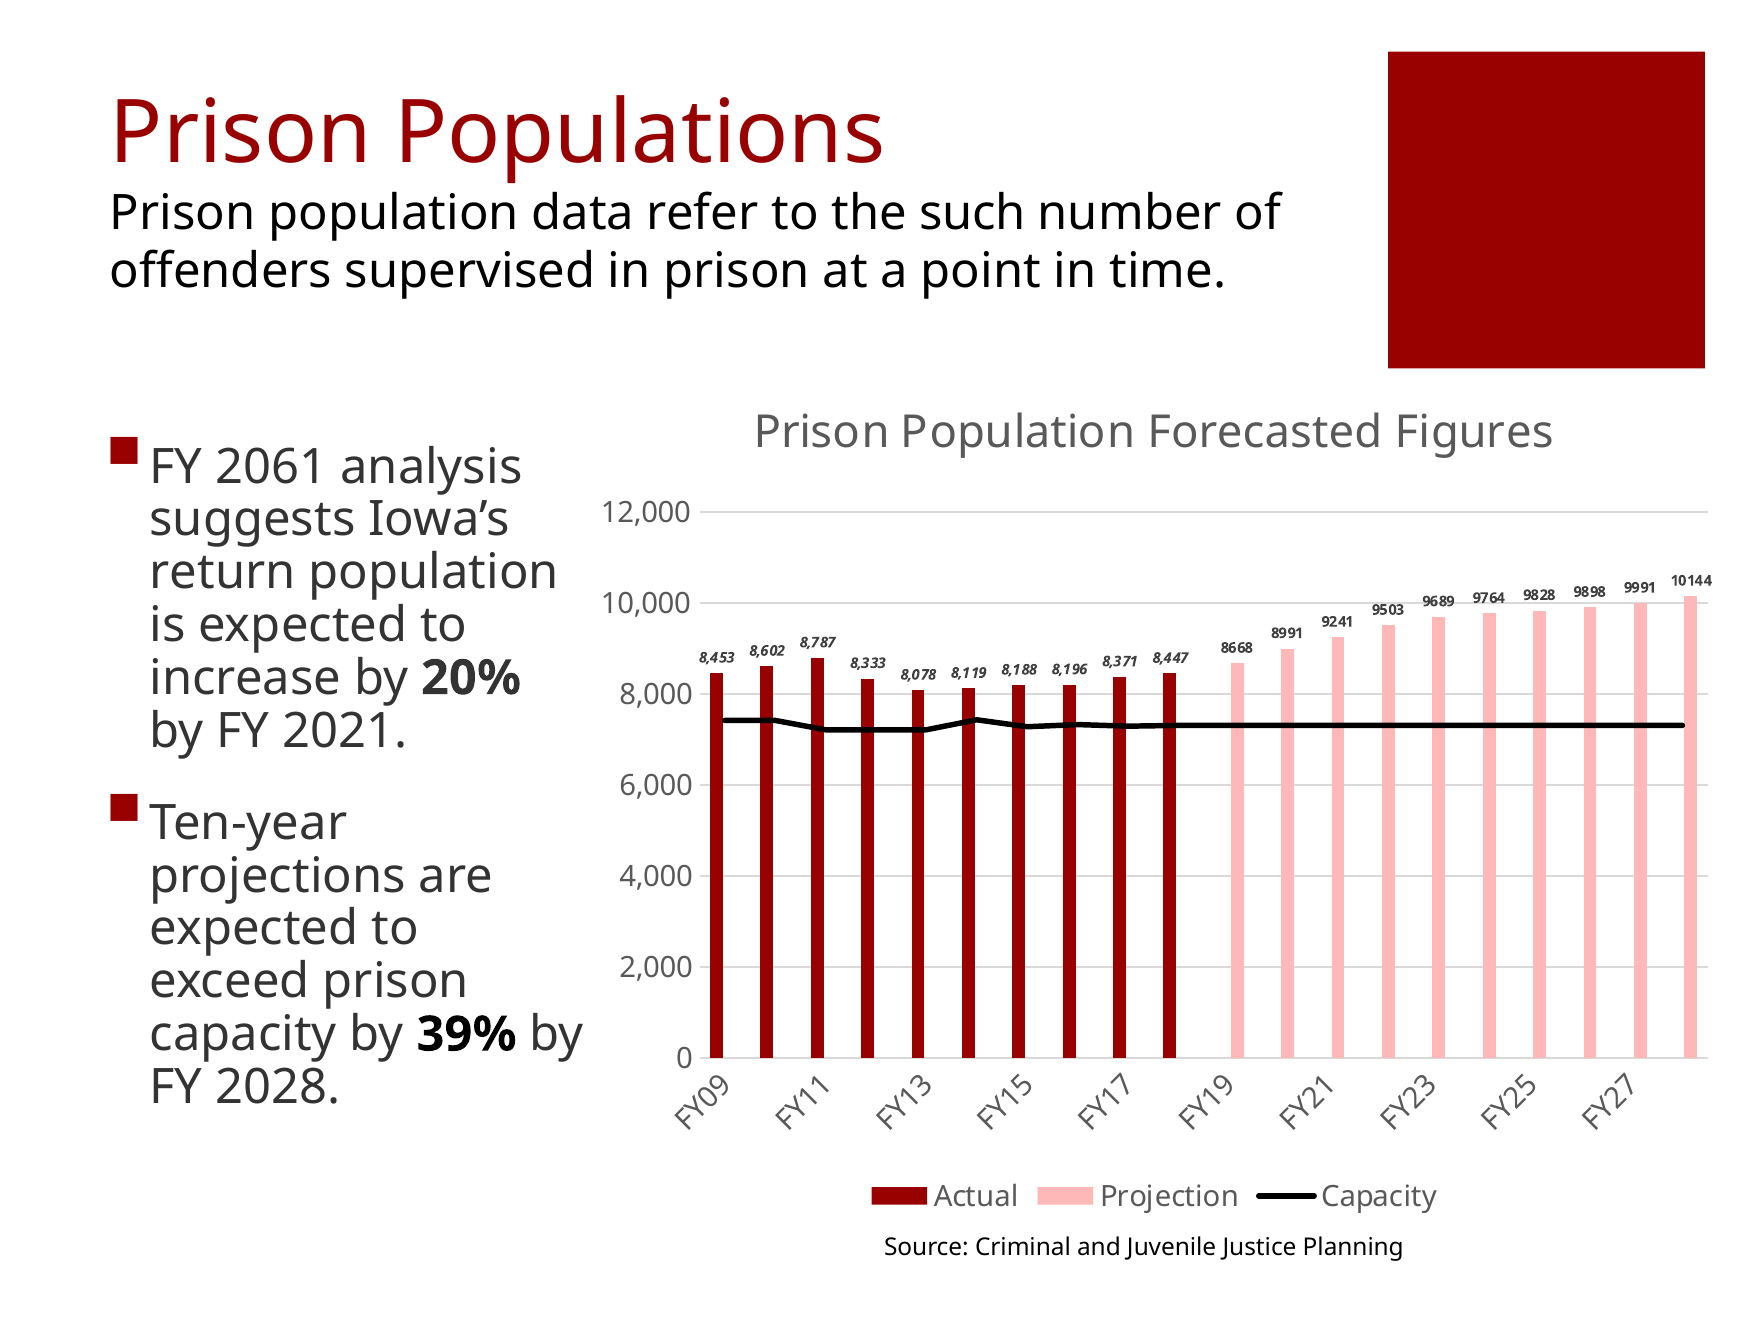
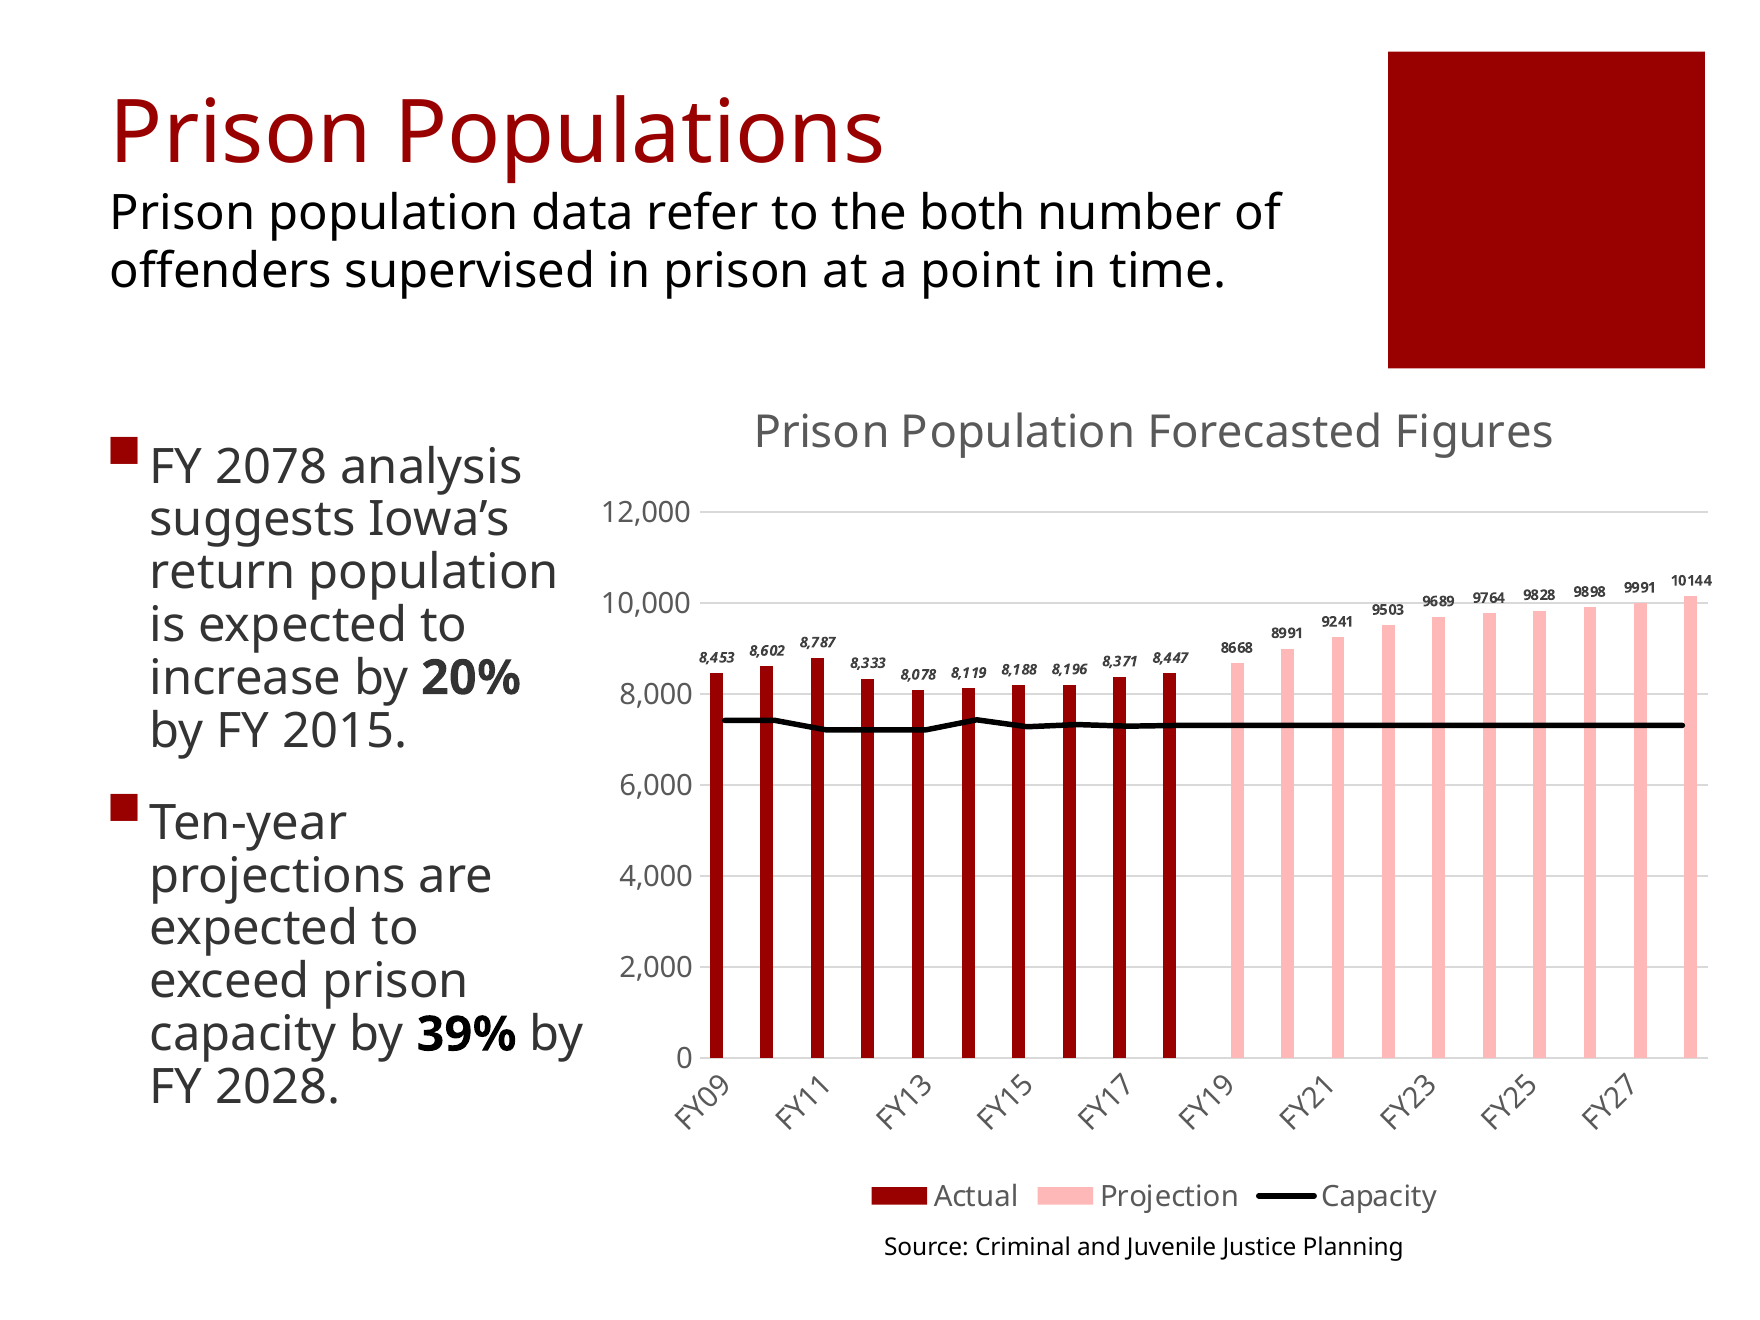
such: such -> both
2061: 2061 -> 2078
2021: 2021 -> 2015
